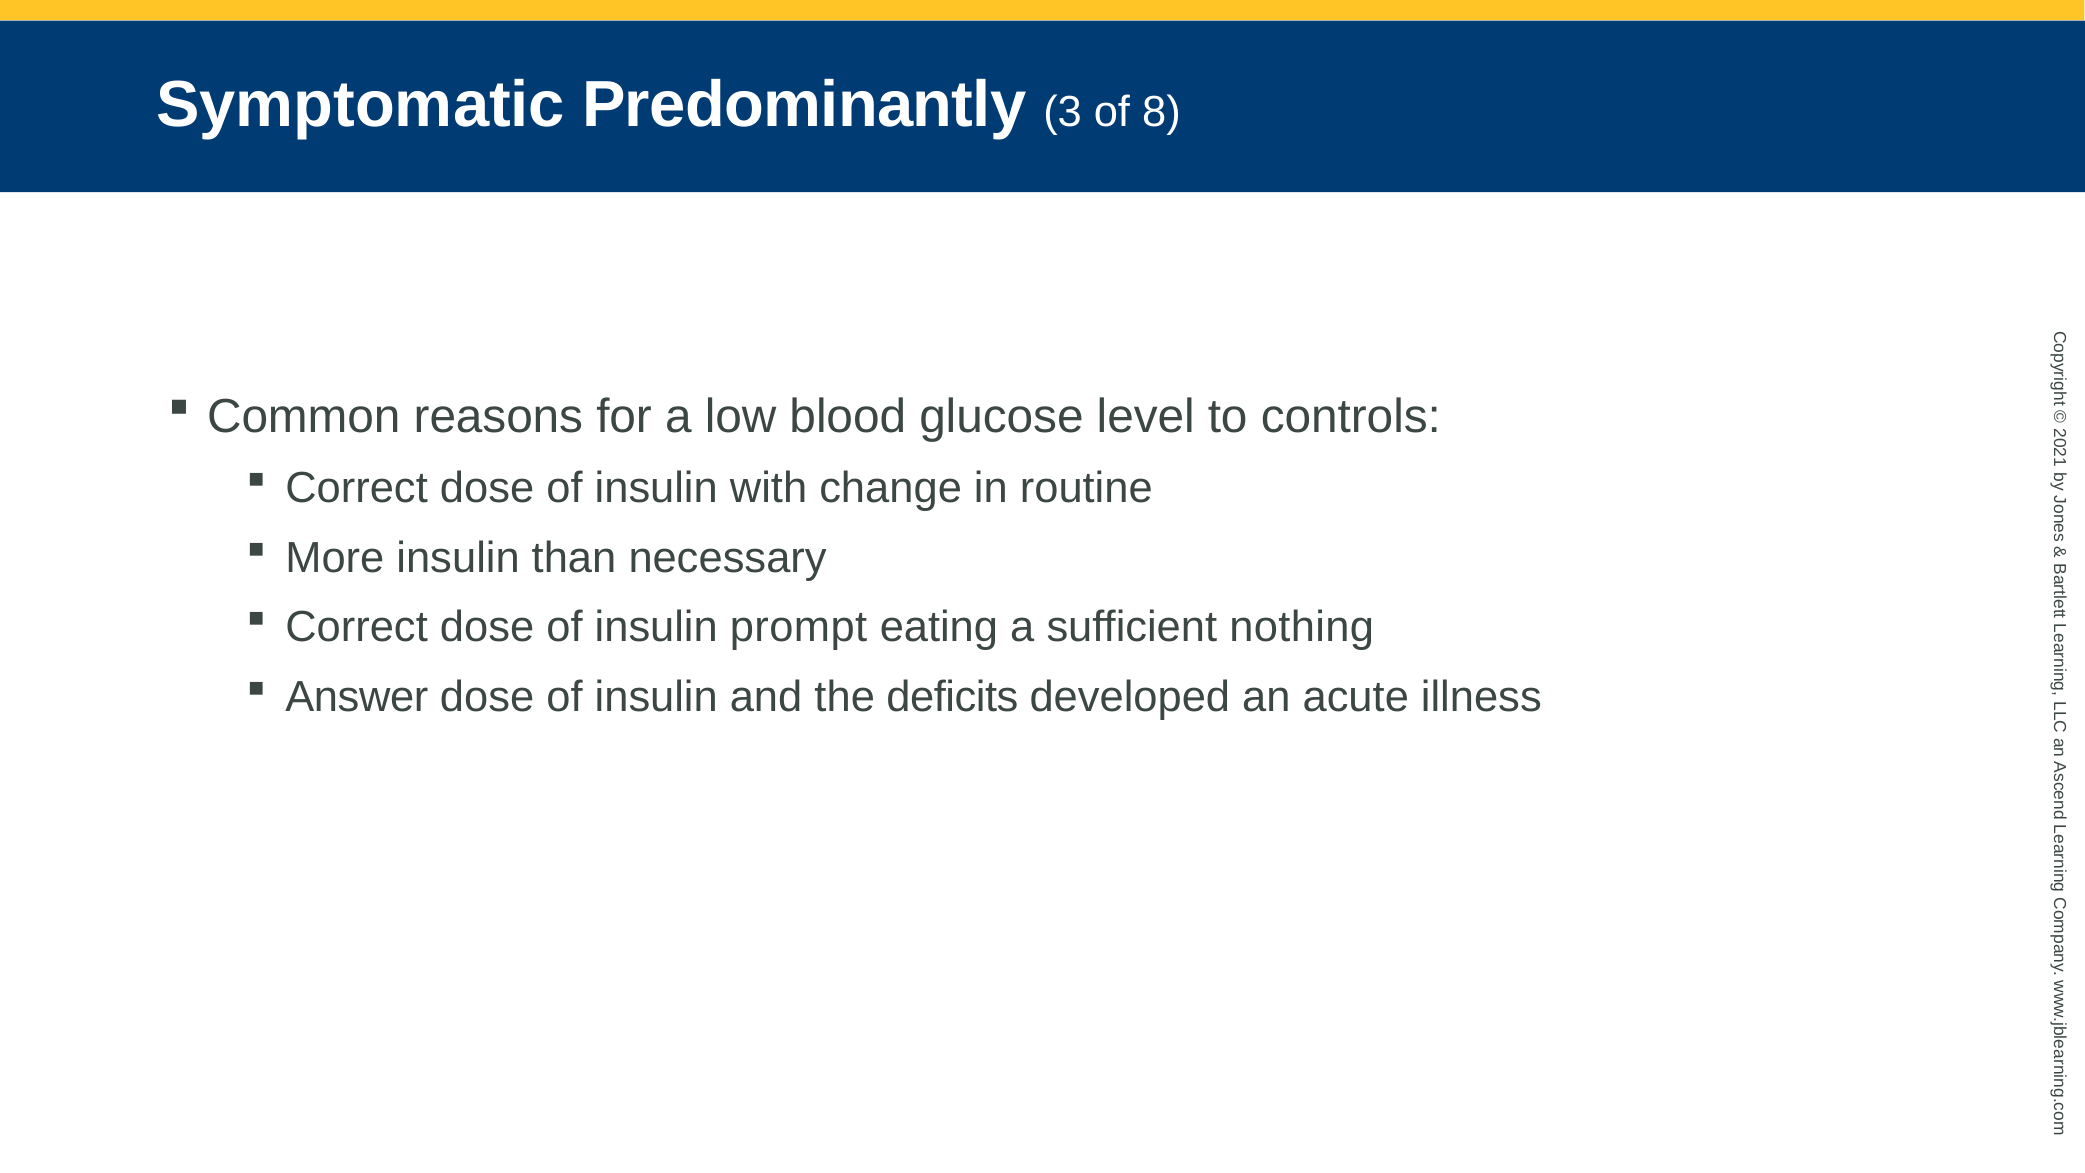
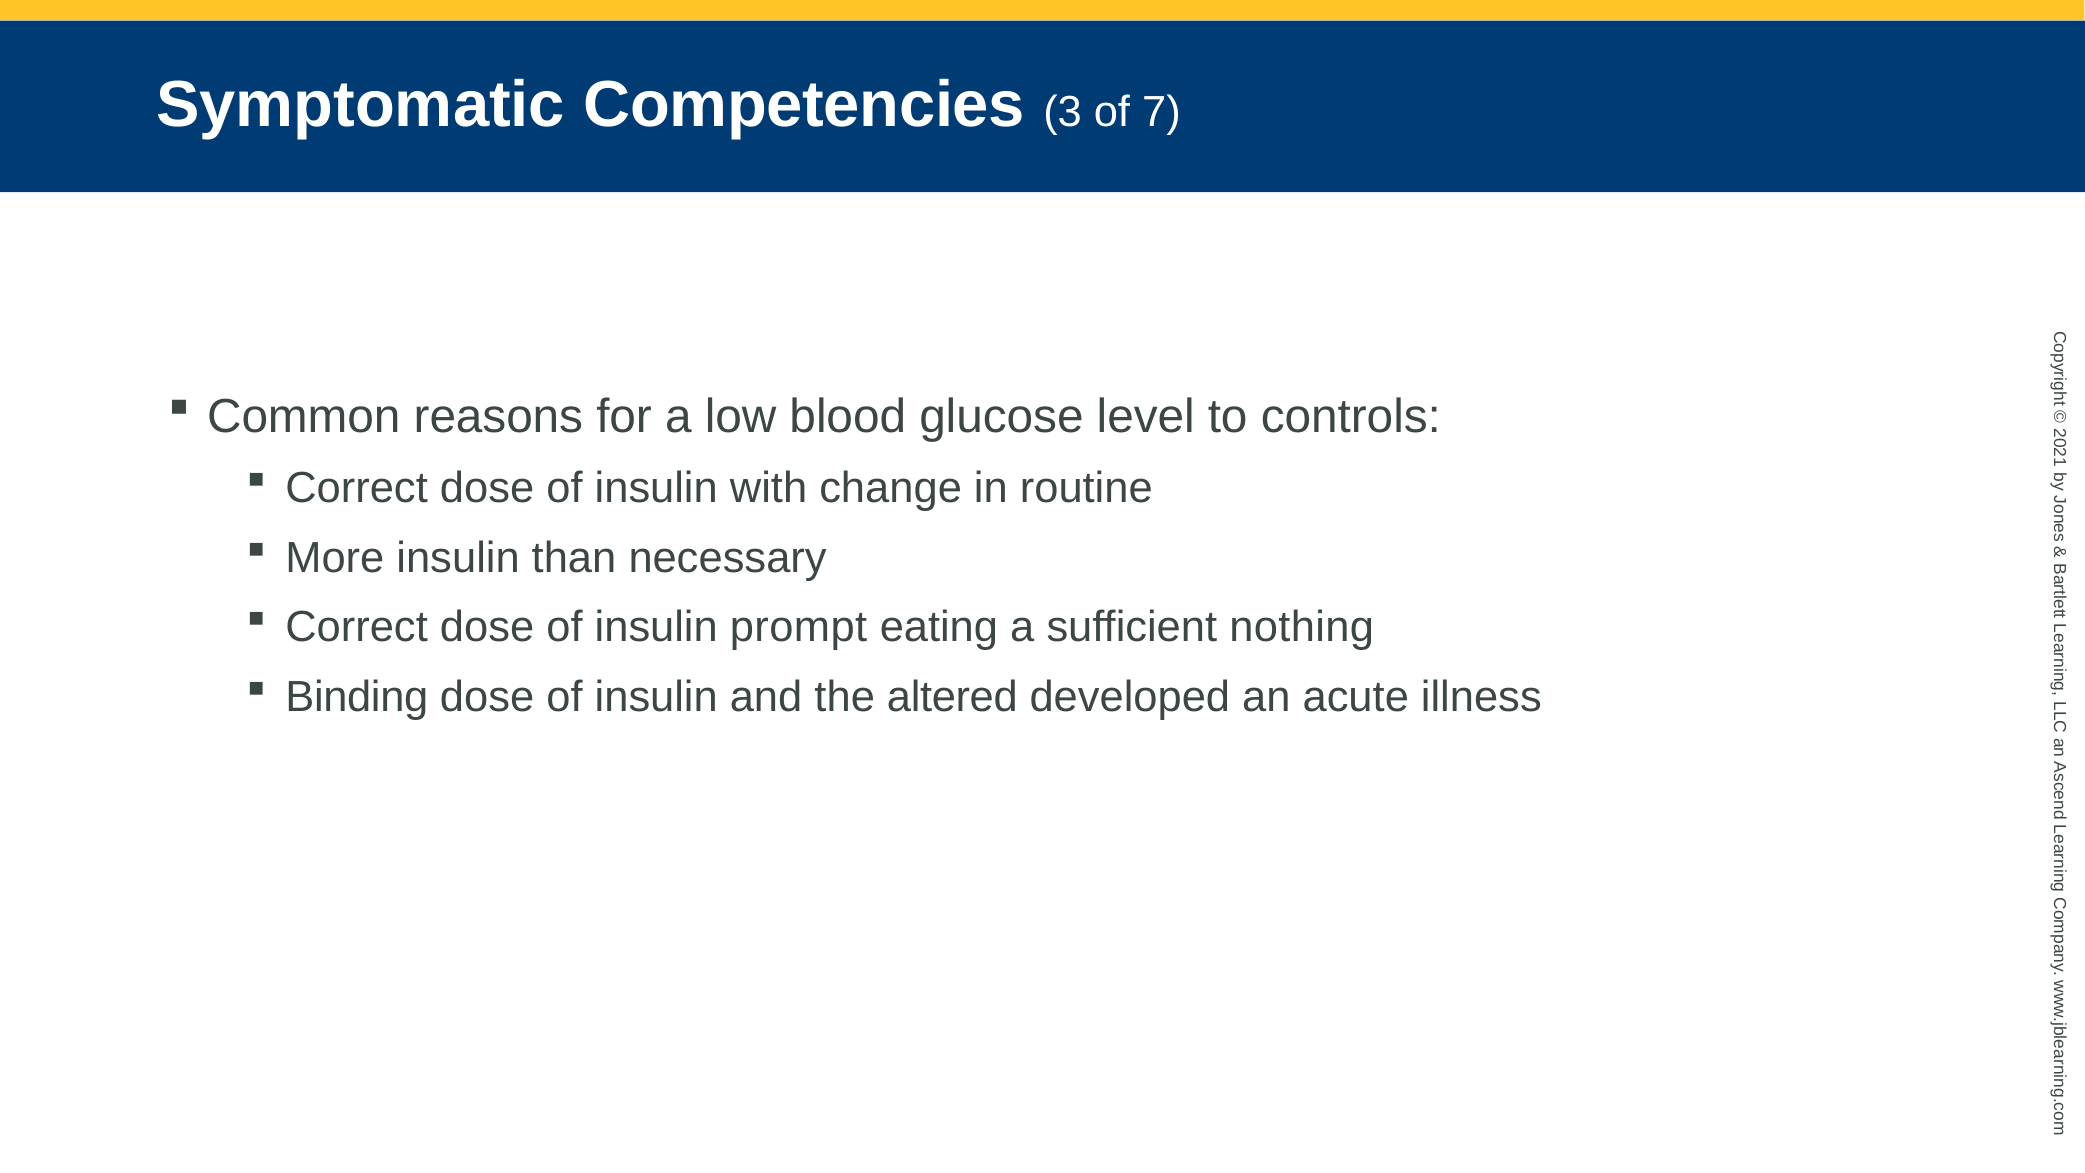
Predominantly: Predominantly -> Competencies
8: 8 -> 7
Answer: Answer -> Binding
deficits: deficits -> altered
